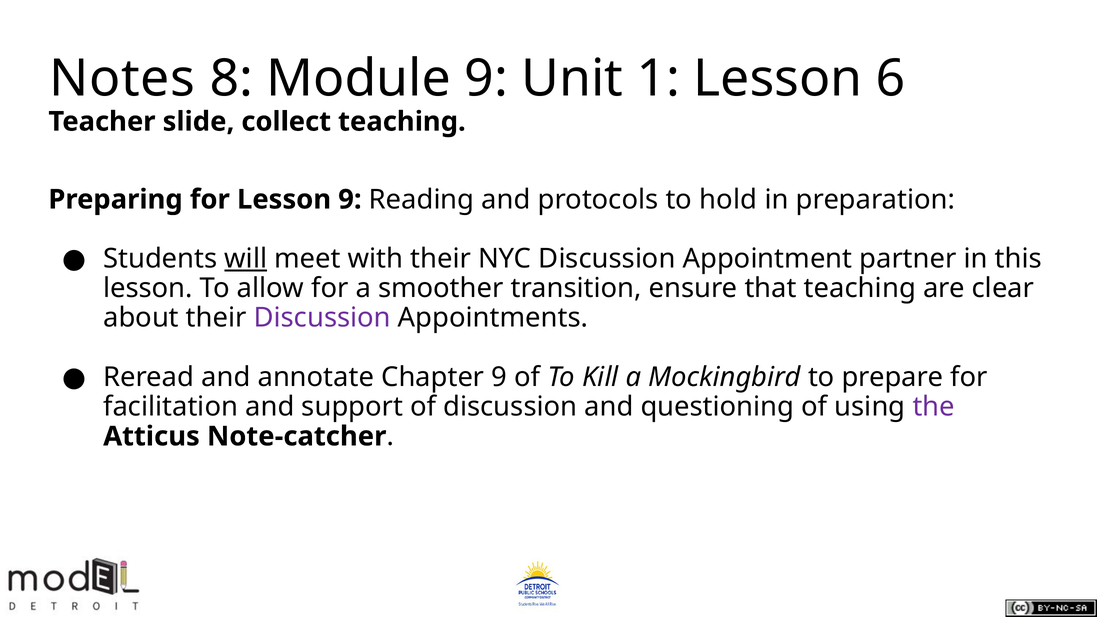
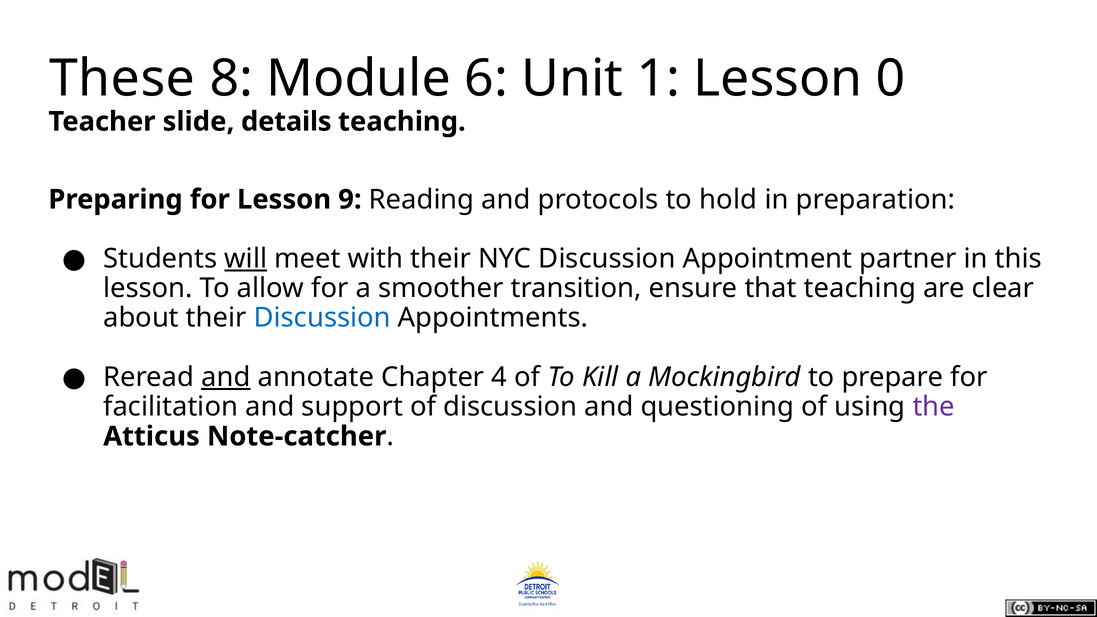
Notes: Notes -> These
Module 9: 9 -> 6
6: 6 -> 0
collect: collect -> details
Discussion at (322, 318) colour: purple -> blue
and at (226, 377) underline: none -> present
Chapter 9: 9 -> 4
